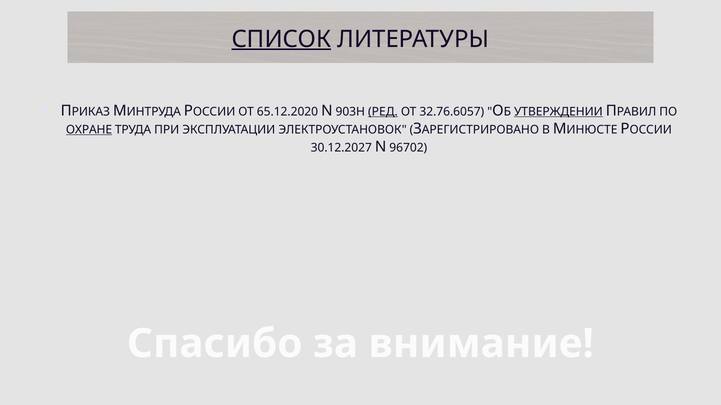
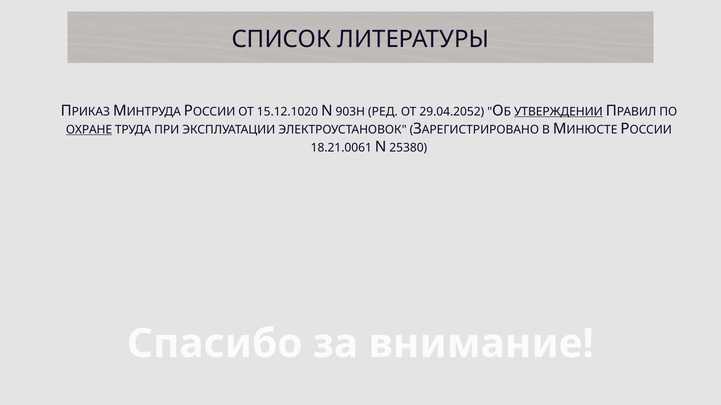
СПИСОК underline: present -> none
65.12.2020: 65.12.2020 -> 15.12.1020
РЕД underline: present -> none
32.76.6057: 32.76.6057 -> 29.04.2052
30.12.2027: 30.12.2027 -> 18.21.0061
96702: 96702 -> 25380
